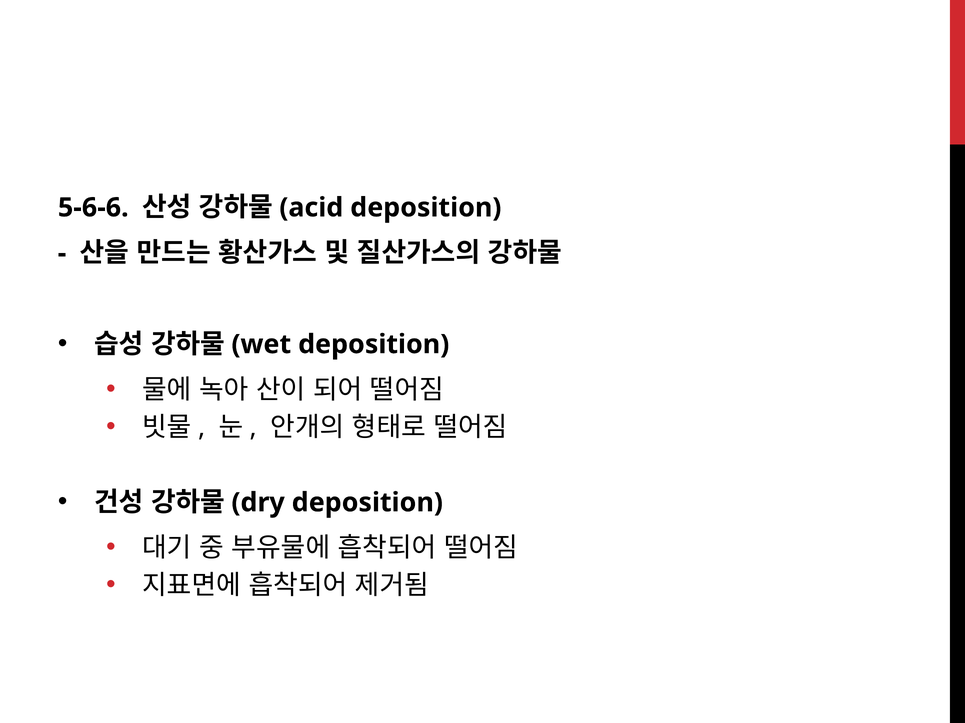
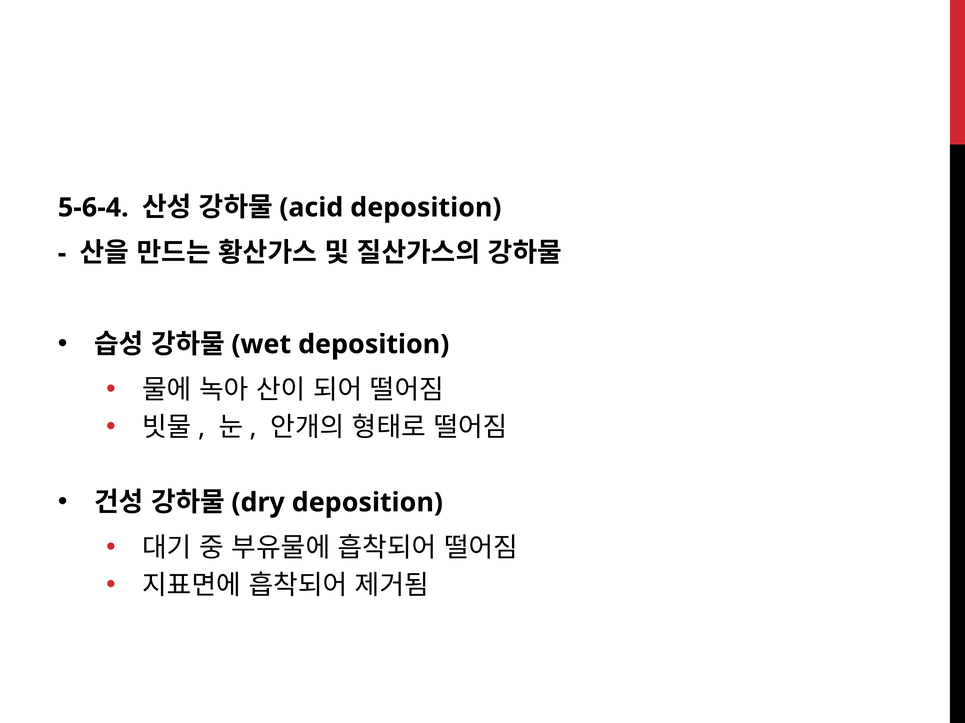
5-6-6: 5-6-6 -> 5-6-4
